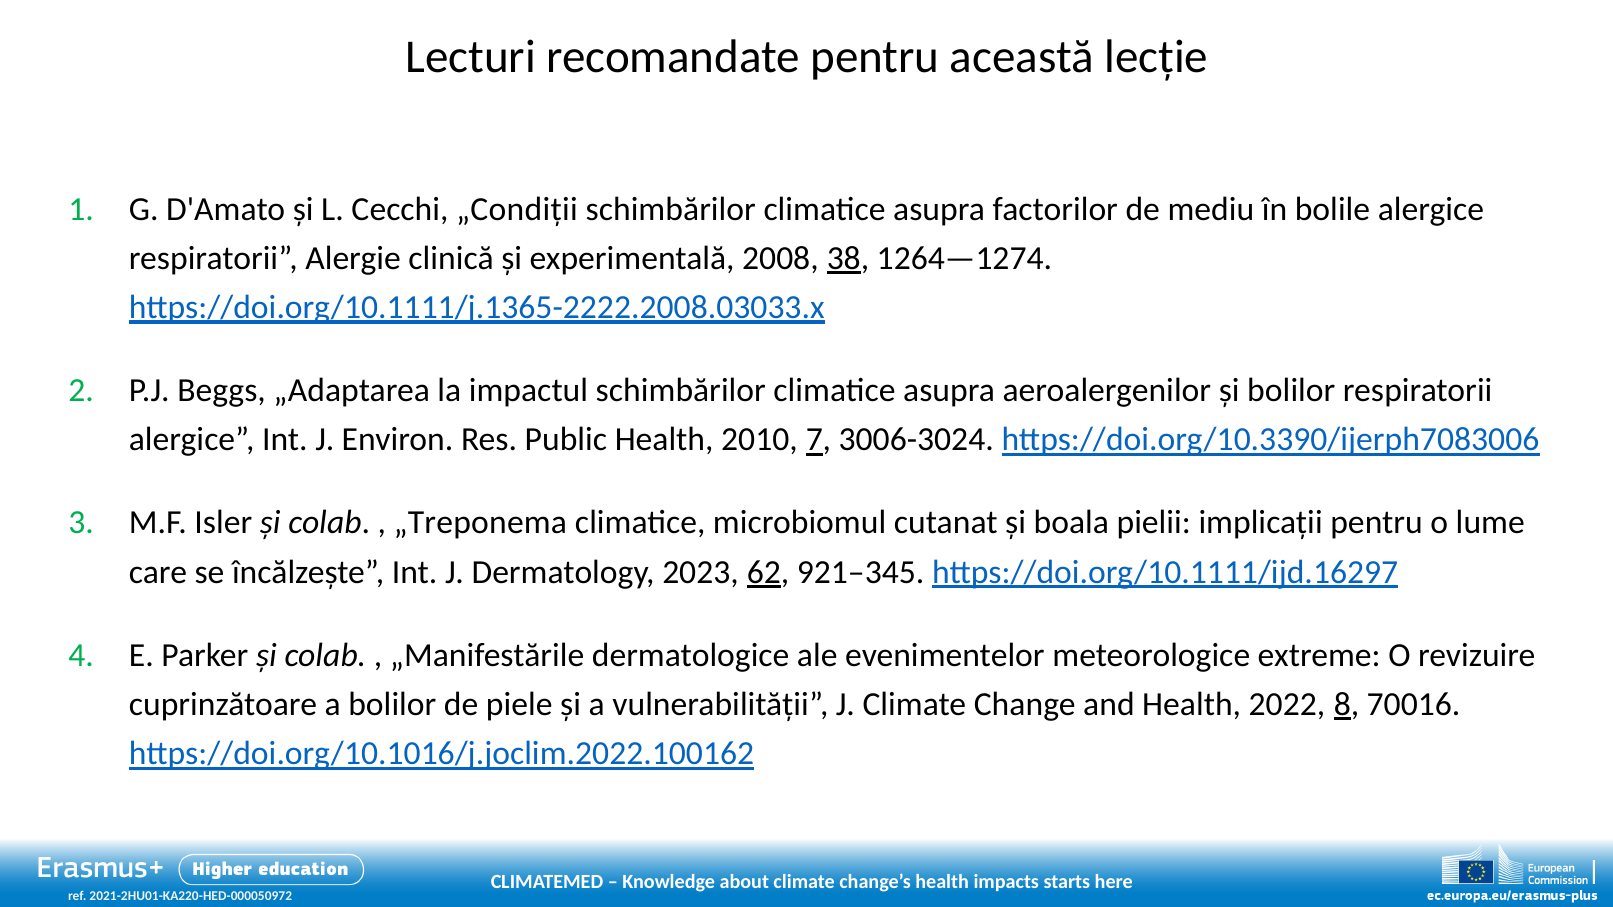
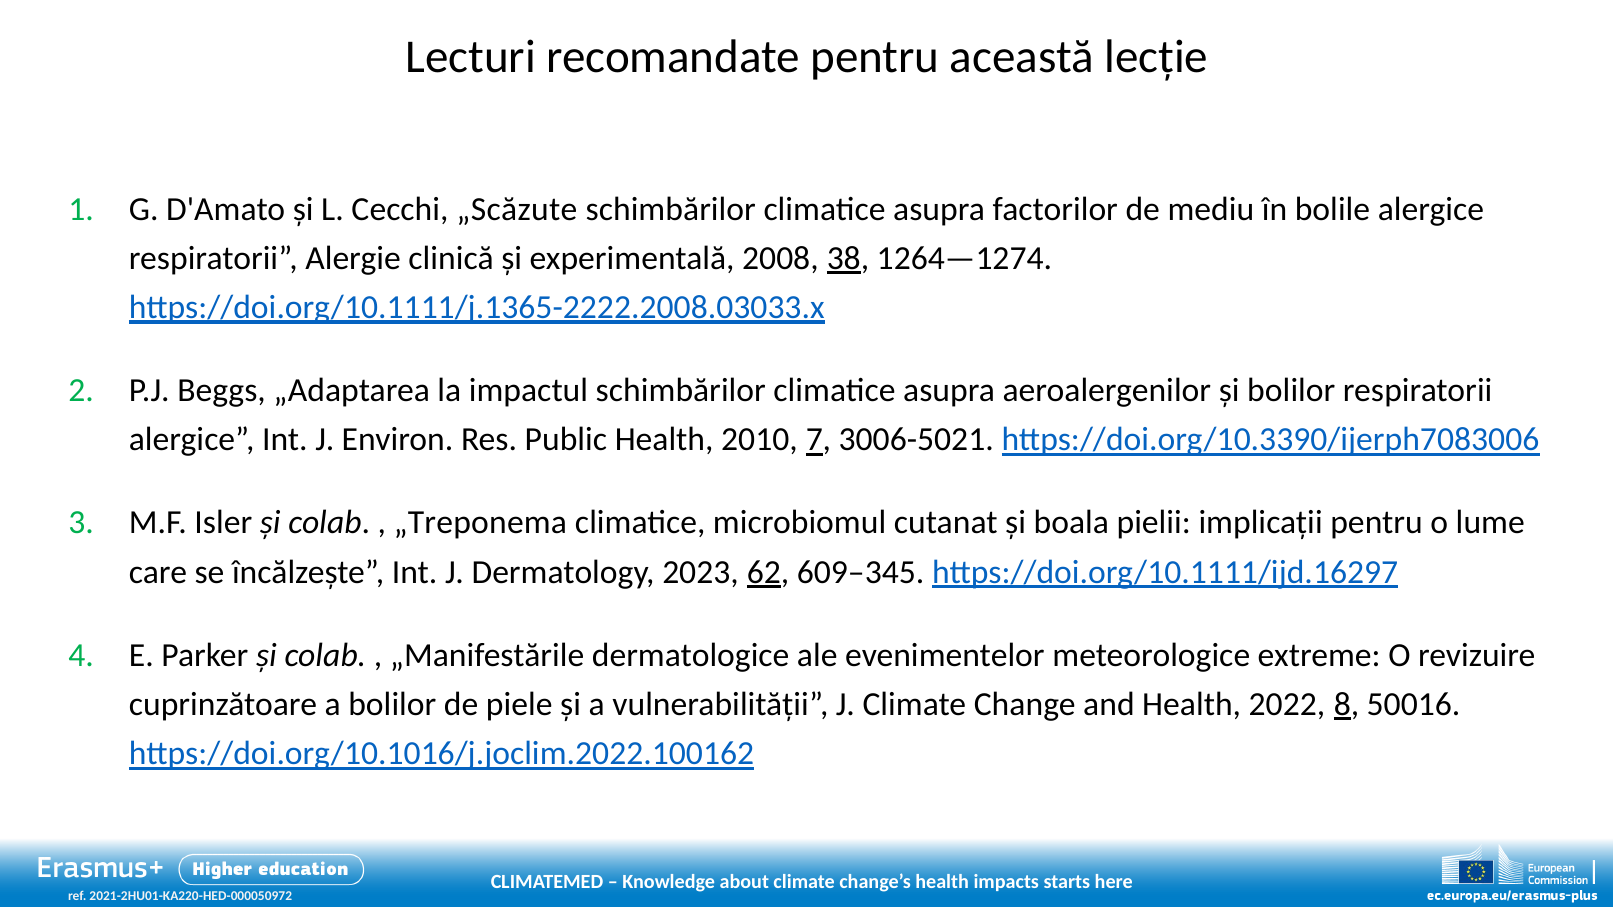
„Condiții: „Condiții -> „Scăzute
3006-3024: 3006-3024 -> 3006-5021
921–345: 921–345 -> 609–345
70016: 70016 -> 50016
